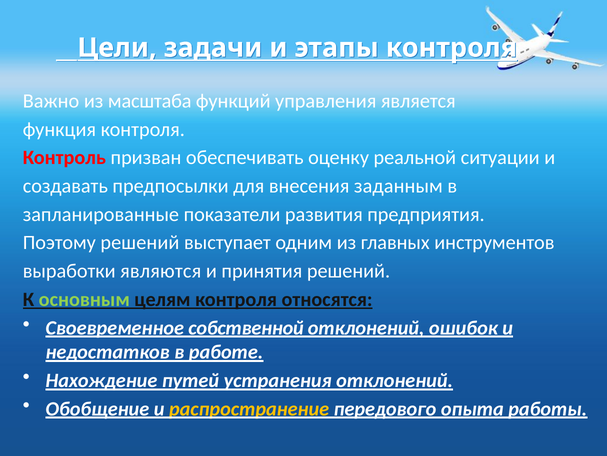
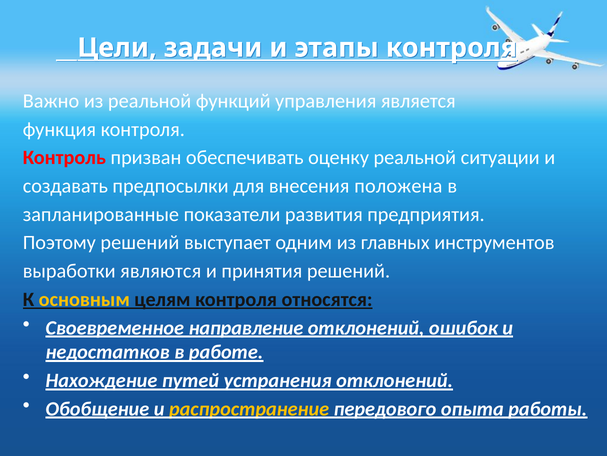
из масштаба: масштаба -> реальной
заданным: заданным -> положена
основным colour: light green -> yellow
собственной: собственной -> направление
